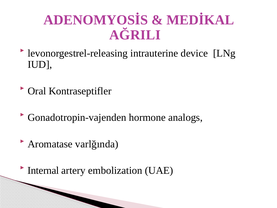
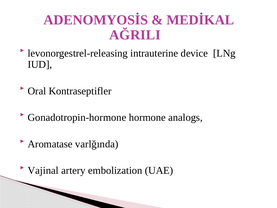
Gonadotropin-vajenden: Gonadotropin-vajenden -> Gonadotropin-hormone
Internal: Internal -> Vajinal
